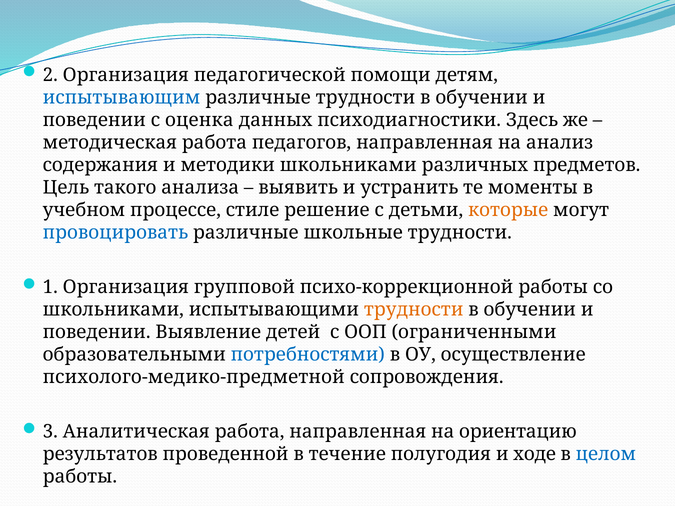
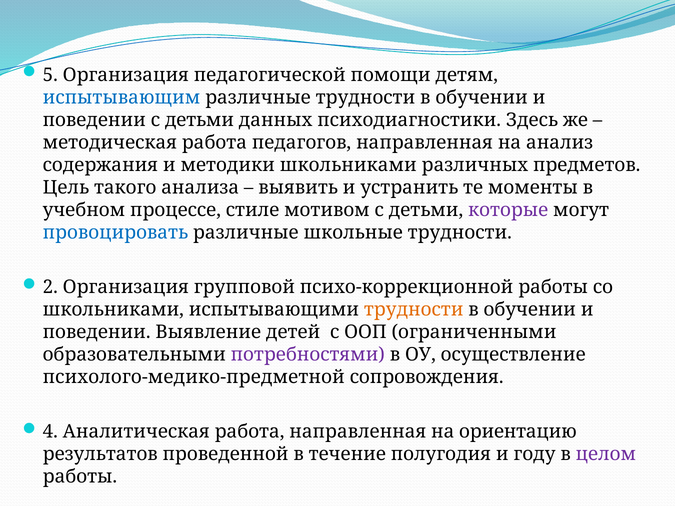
2: 2 -> 5
поведении с оценка: оценка -> детьми
решение: решение -> мотивом
которые colour: orange -> purple
1: 1 -> 2
потребностями colour: blue -> purple
3: 3 -> 4
ходе: ходе -> году
целом colour: blue -> purple
